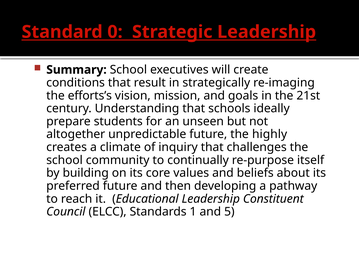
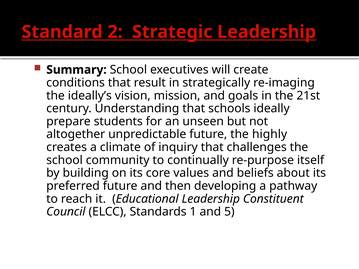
0: 0 -> 2
efforts’s: efforts’s -> ideally’s
